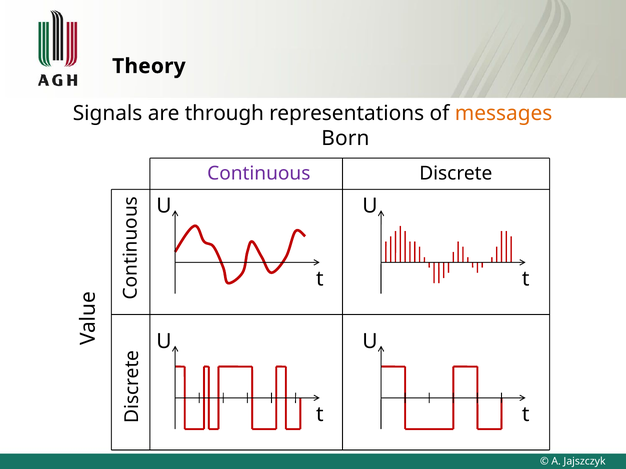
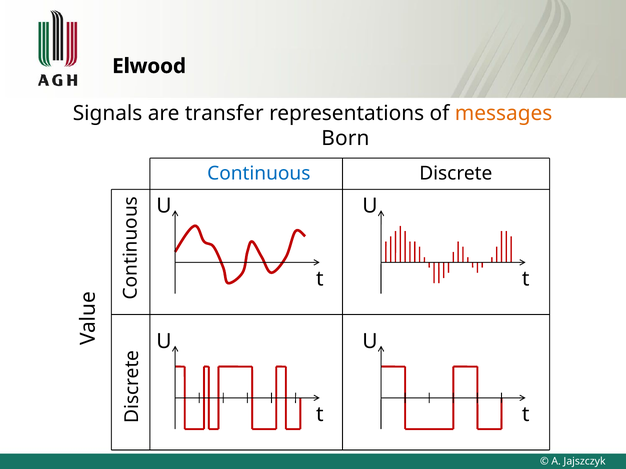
Theory: Theory -> Elwood
through: through -> transfer
Continuous colour: purple -> blue
